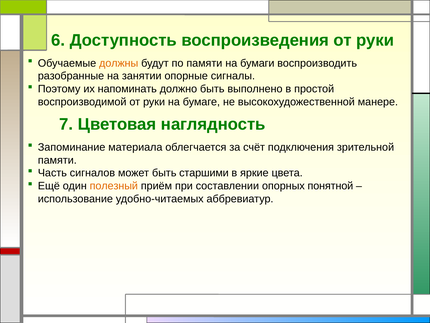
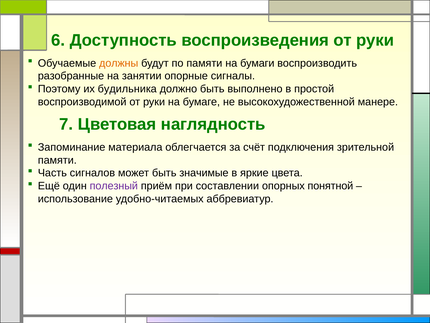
напоминать: напоминать -> будильника
старшими: старшими -> значимые
полезный colour: orange -> purple
